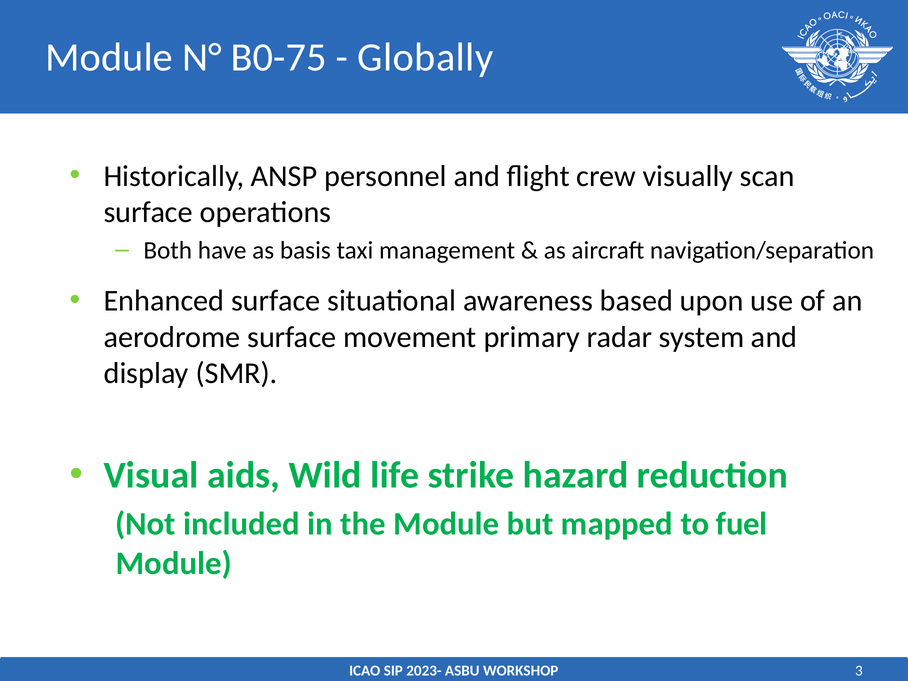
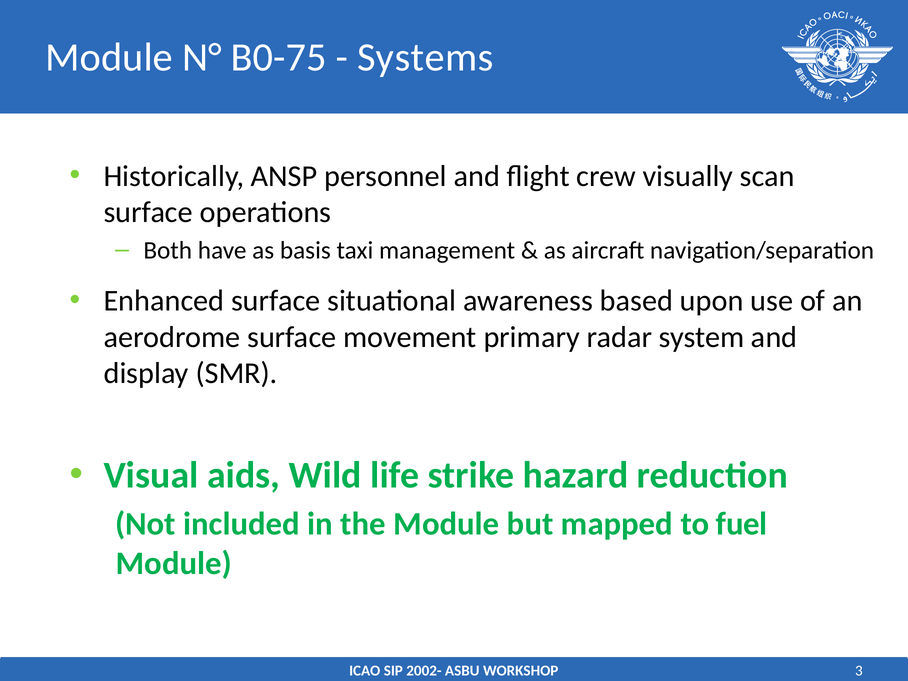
Globally: Globally -> Systems
2023-: 2023- -> 2002-
